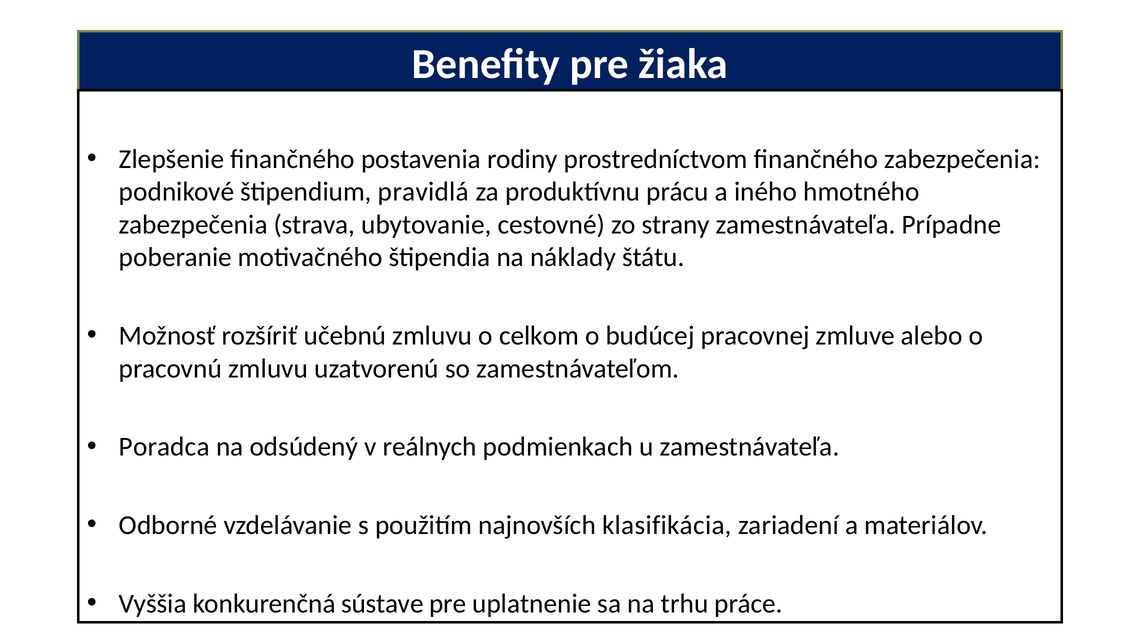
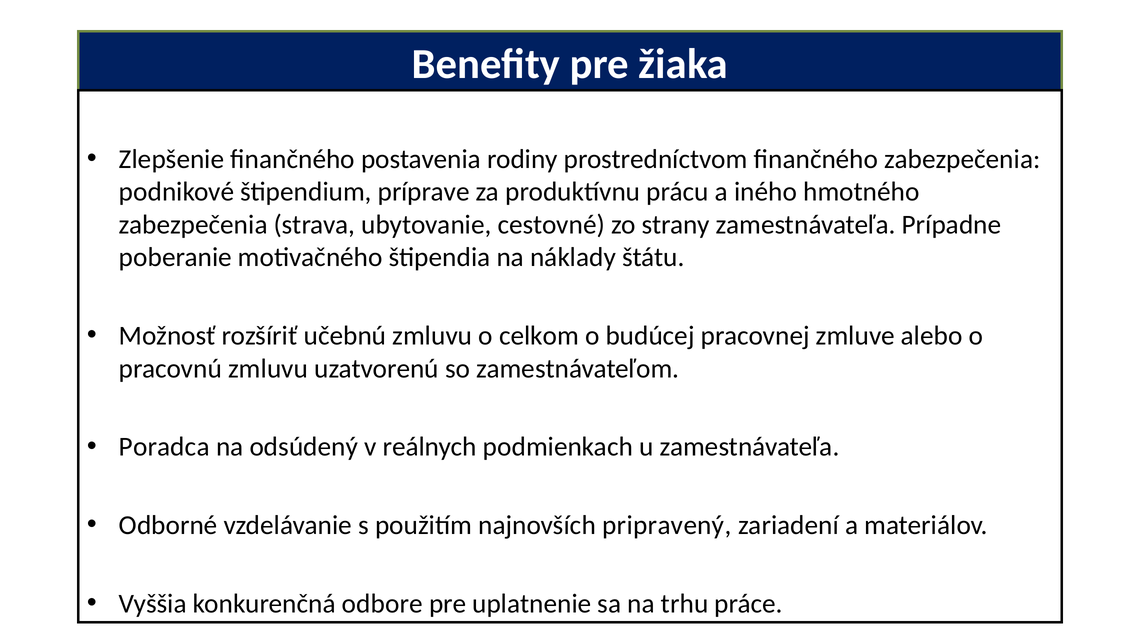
pravidlá: pravidlá -> príprave
klasifikácia: klasifikácia -> pripravený
sústave: sústave -> odbore
